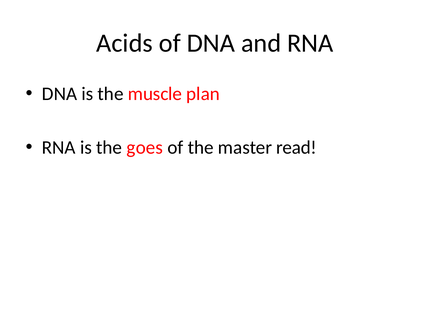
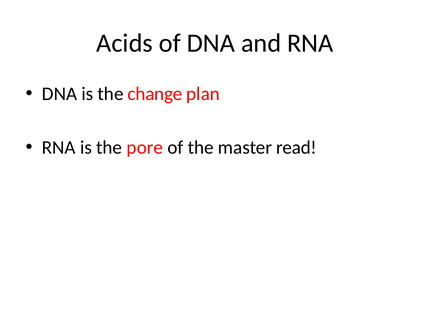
muscle: muscle -> change
goes: goes -> pore
